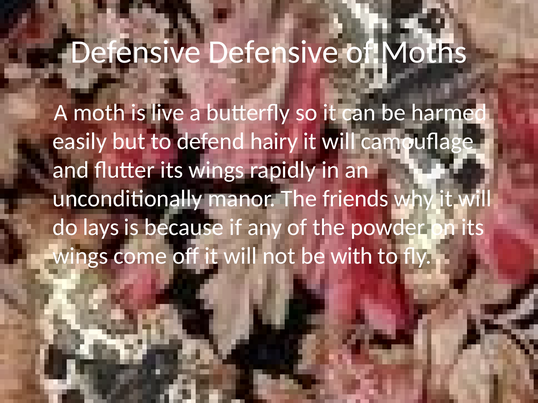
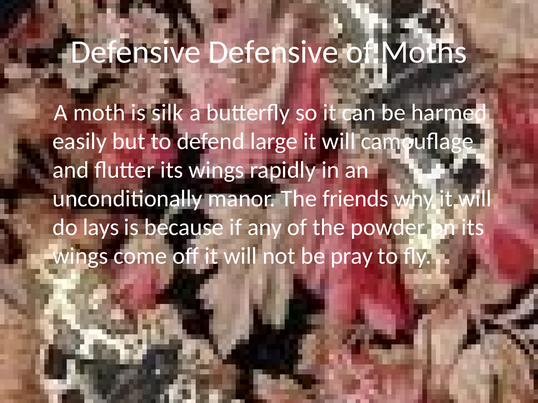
live: live -> silk
hairy: hairy -> large
with: with -> pray
